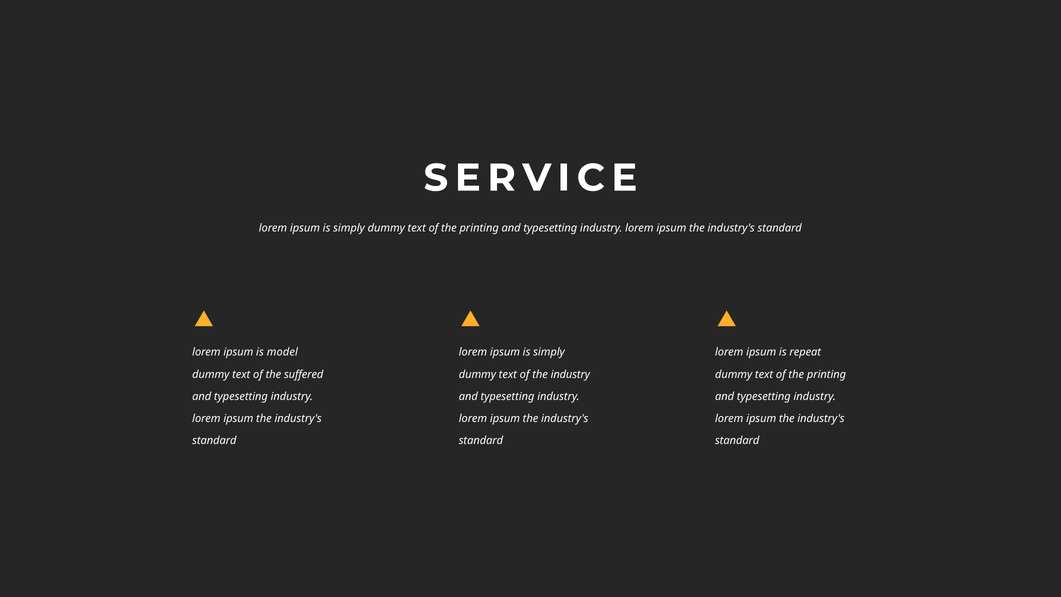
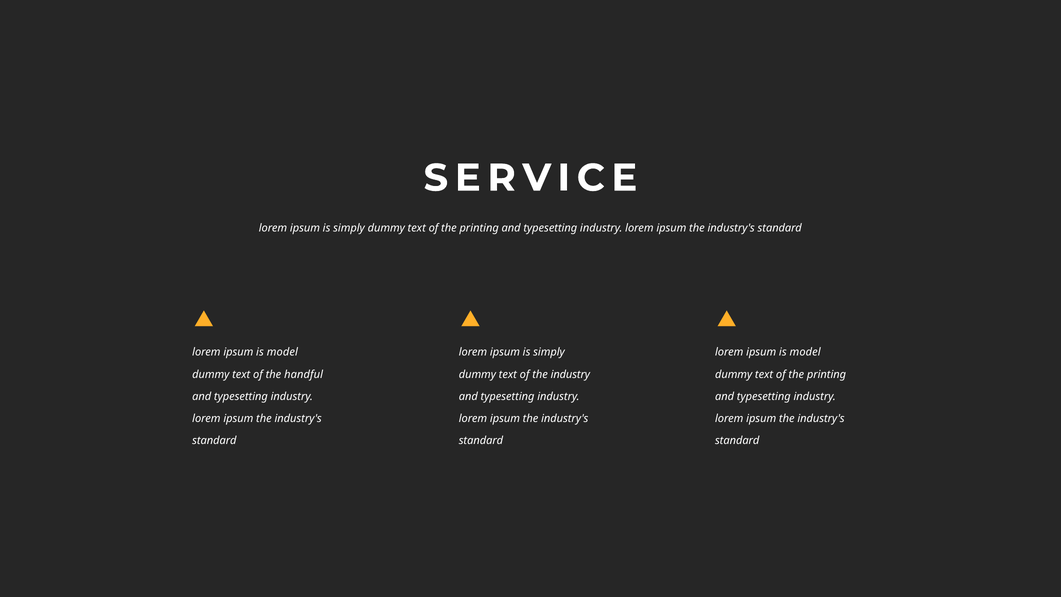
repeat at (805, 352): repeat -> model
suffered: suffered -> handful
